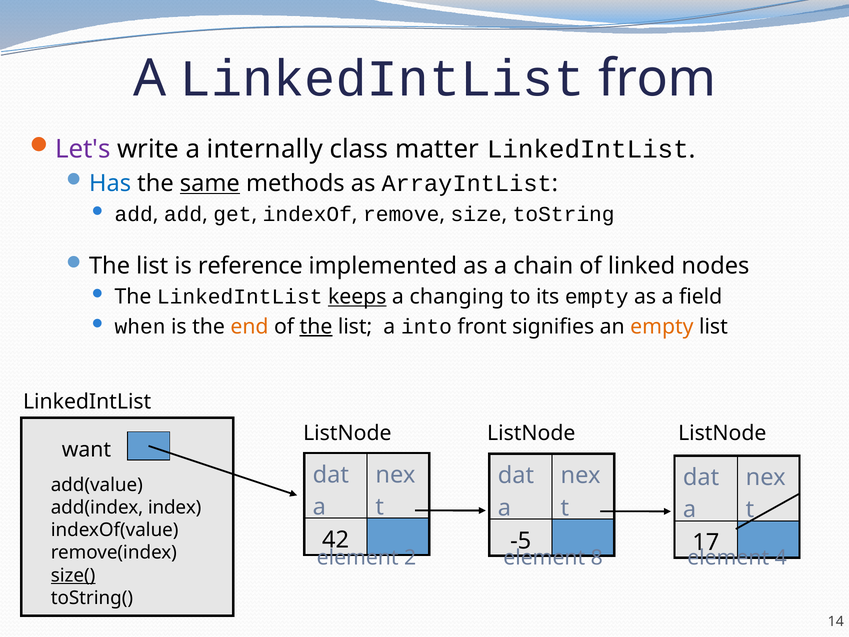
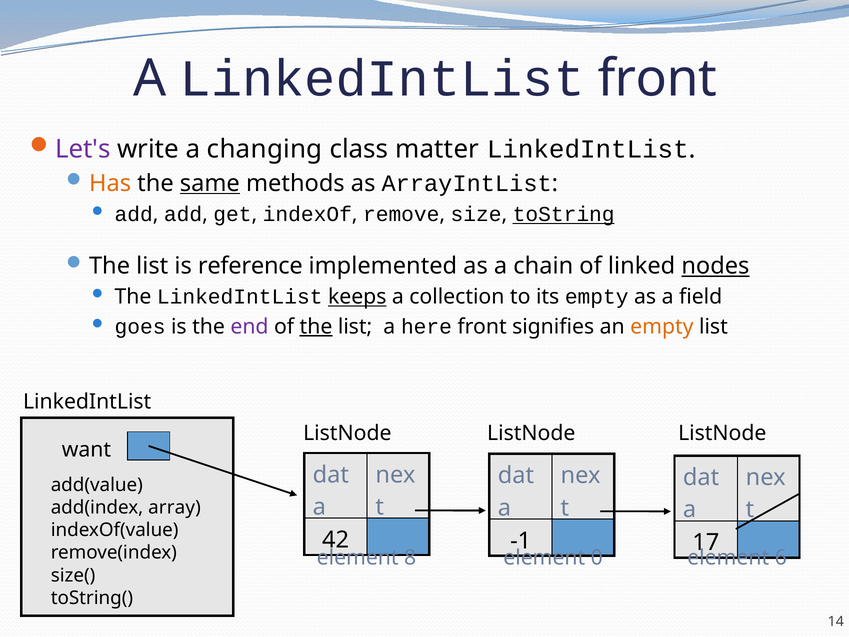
LinkedIntList from: from -> front
internally: internally -> changing
Has colour: blue -> orange
toString underline: none -> present
nodes underline: none -> present
changing: changing -> collection
when: when -> goes
end colour: orange -> purple
into: into -> here
index: index -> array
-5: -5 -> -1
2: 2 -> 8
8: 8 -> 0
4: 4 -> 6
size( underline: present -> none
